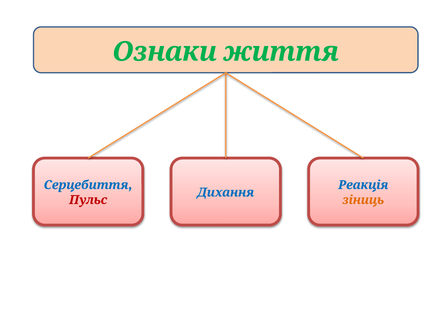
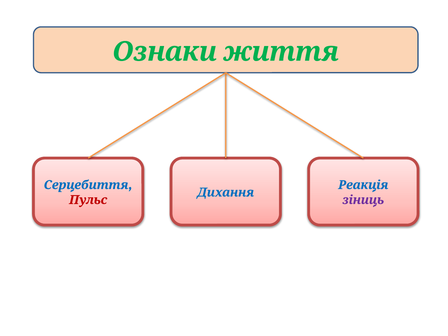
зіниць colour: orange -> purple
